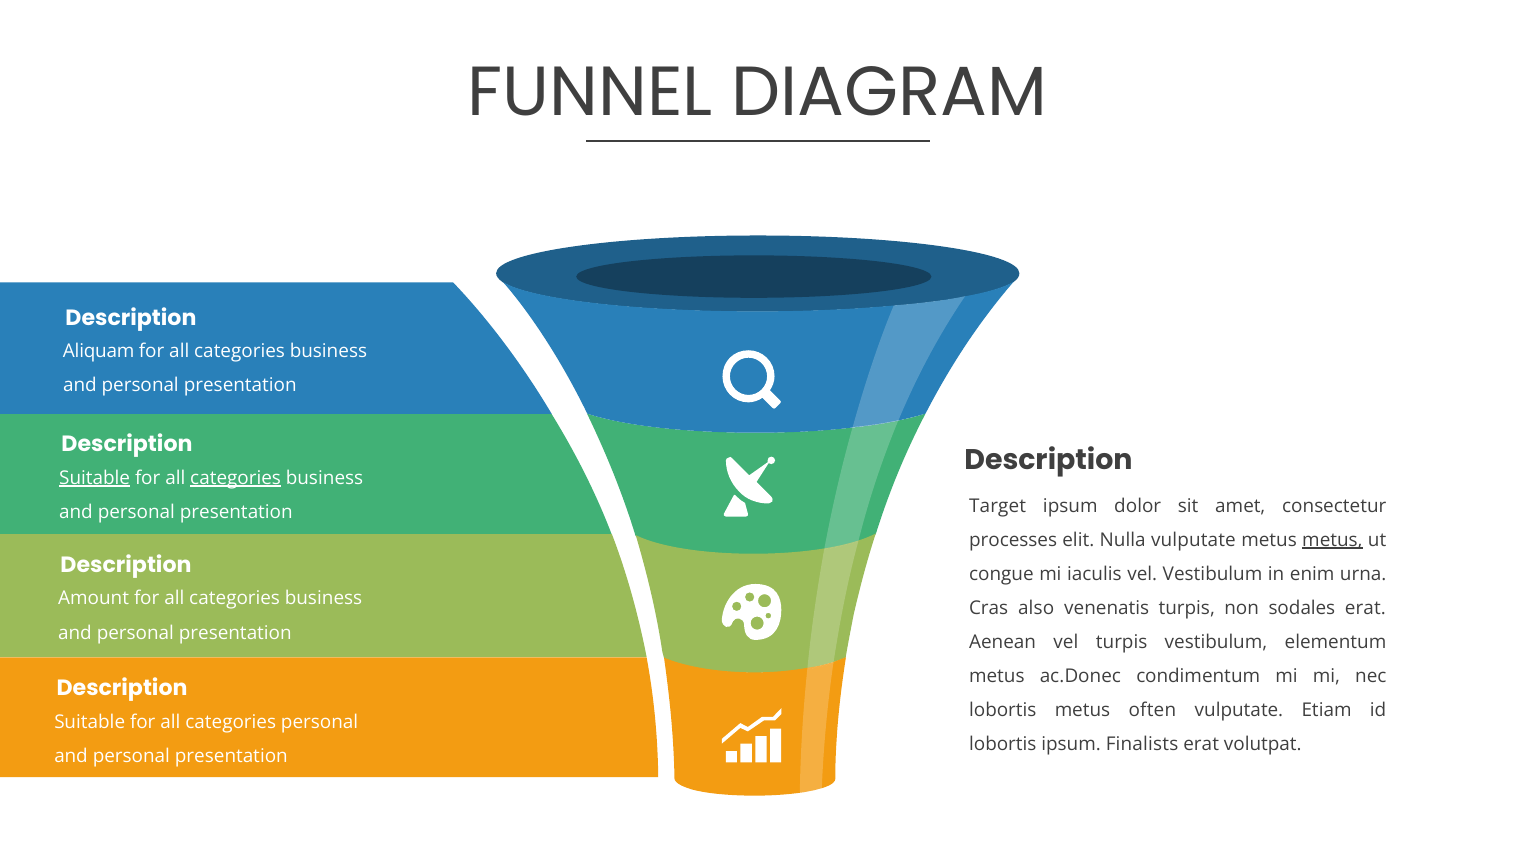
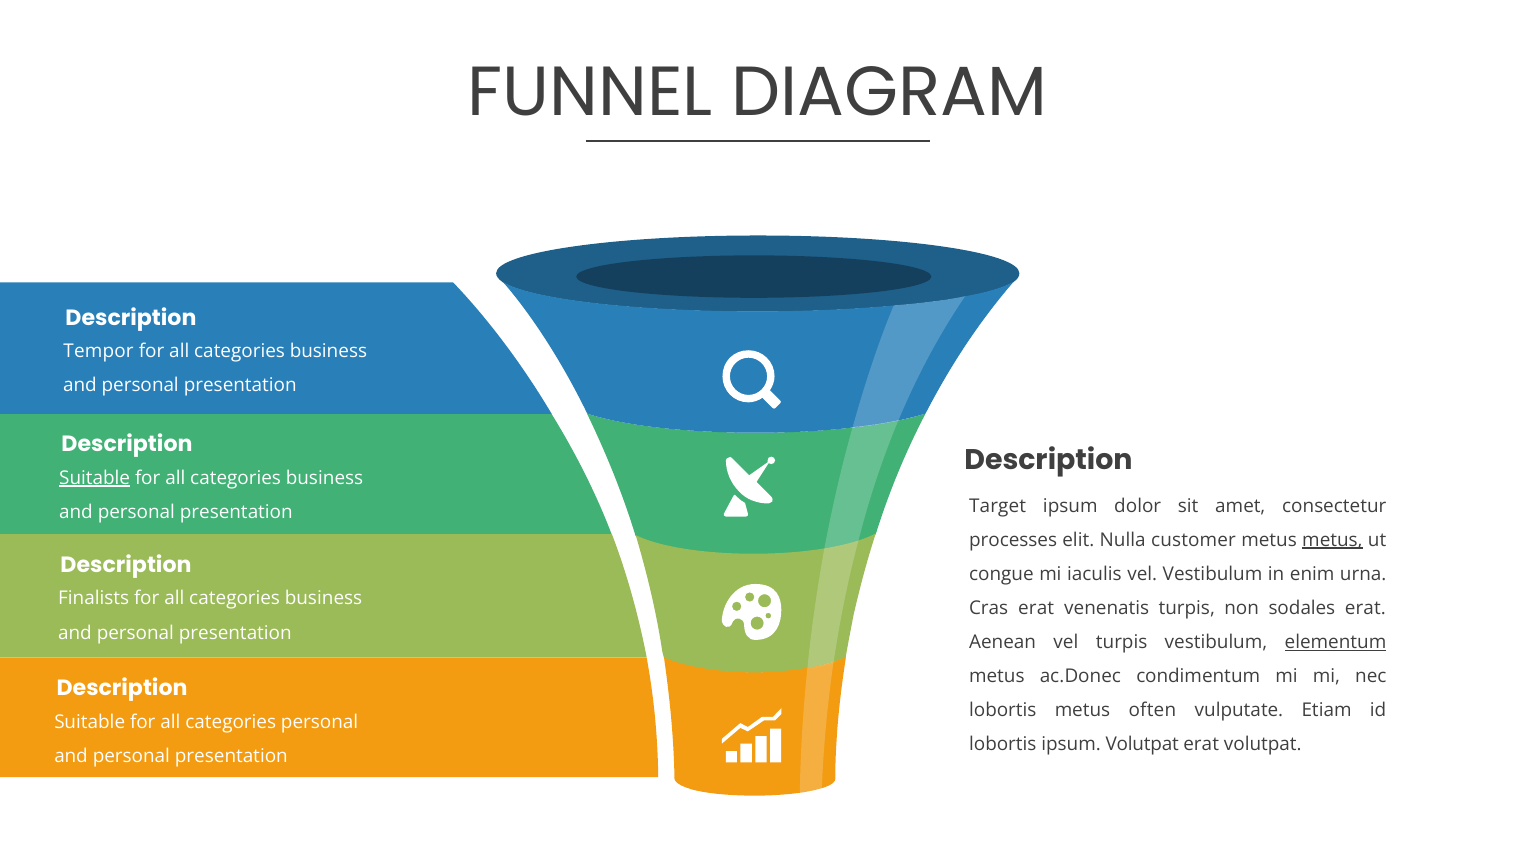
Aliquam: Aliquam -> Tempor
categories at (236, 478) underline: present -> none
Nulla vulputate: vulputate -> customer
Amount: Amount -> Finalists
Cras also: also -> erat
elementum underline: none -> present
ipsum Finalists: Finalists -> Volutpat
